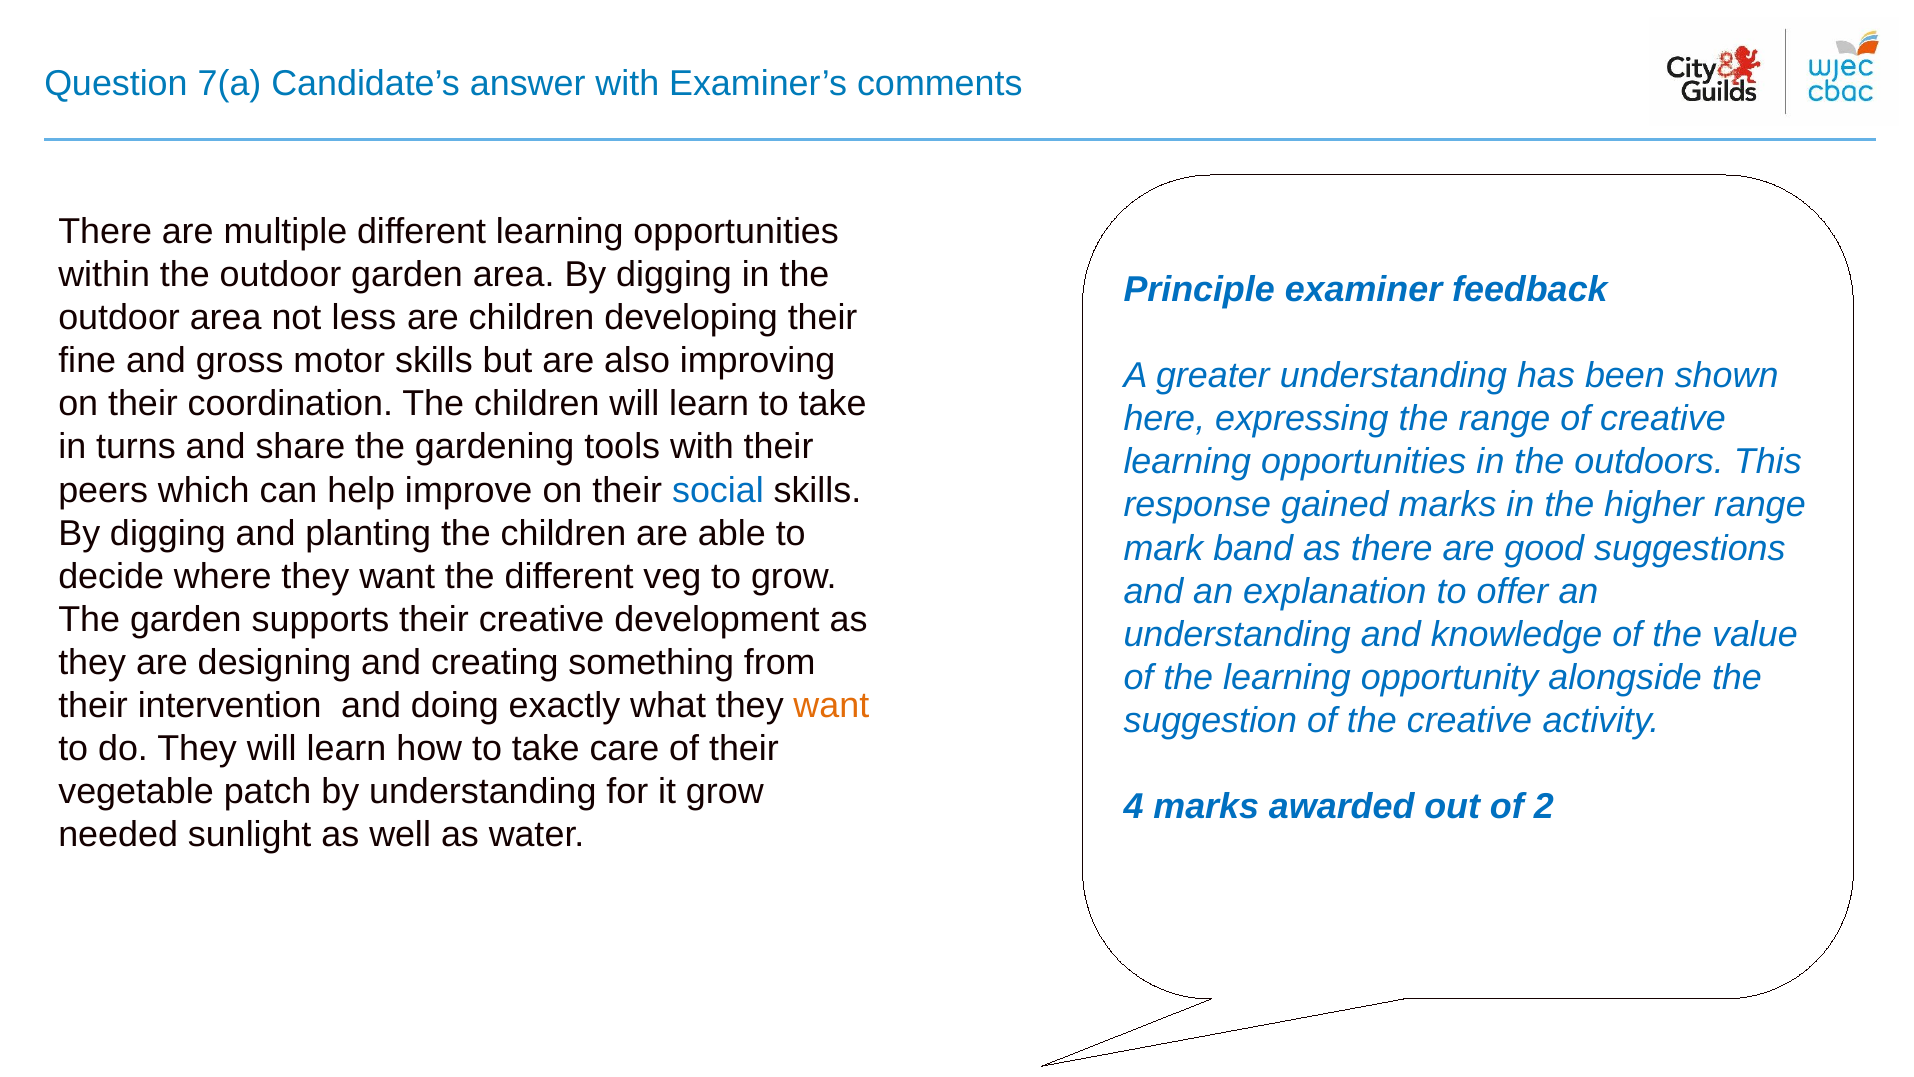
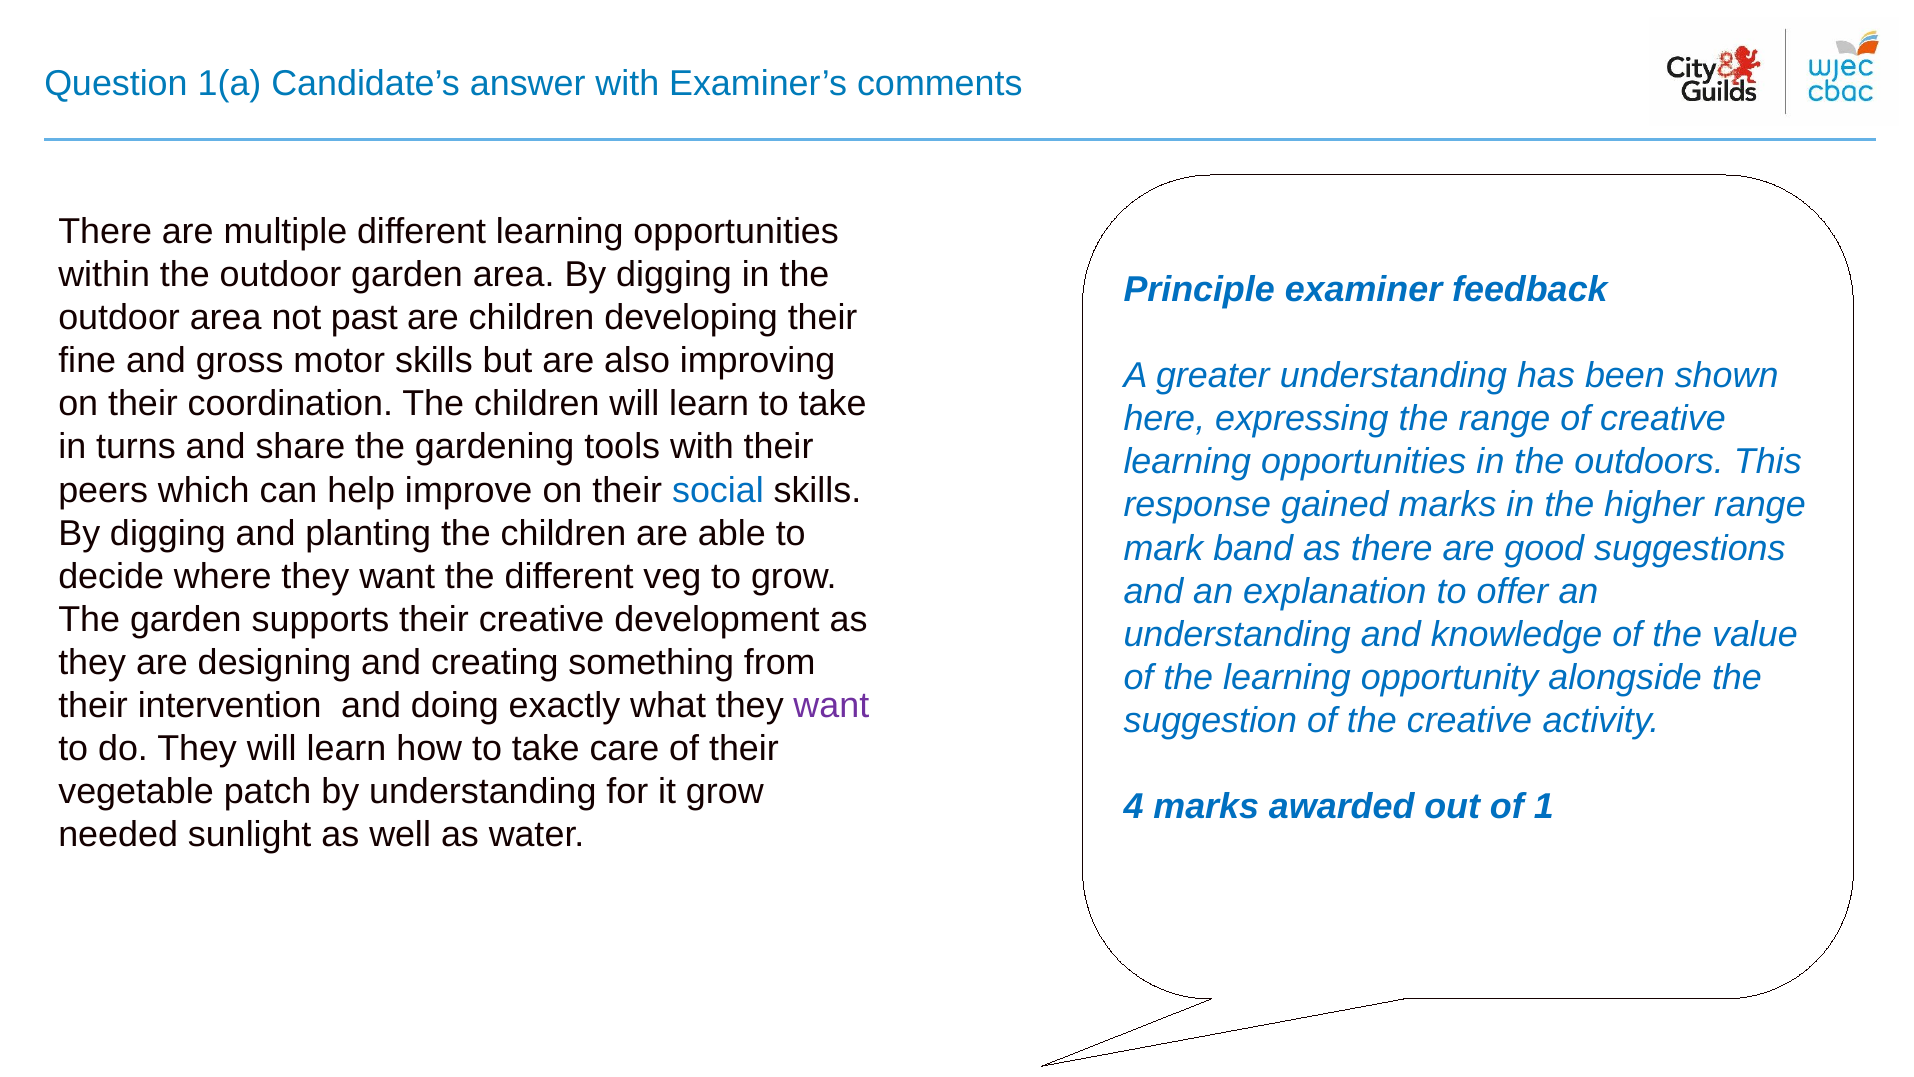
7(a: 7(a -> 1(a
less: less -> past
want at (831, 705) colour: orange -> purple
2: 2 -> 1
